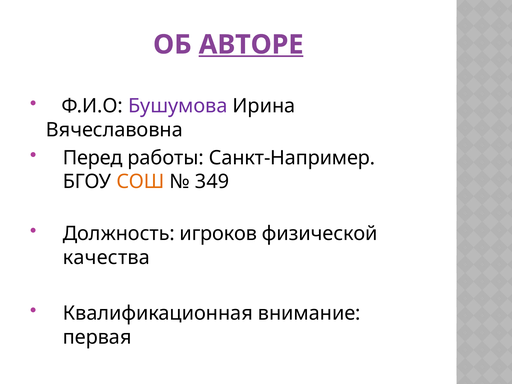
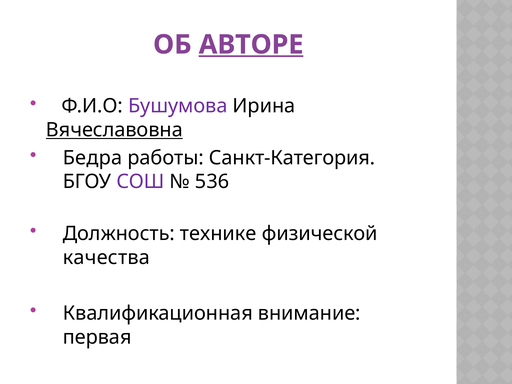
Вячеславовна underline: none -> present
Перед: Перед -> Бедра
Санкт-Например: Санкт-Например -> Санкт-Категория
СОШ colour: orange -> purple
349: 349 -> 536
игроков: игроков -> технике
